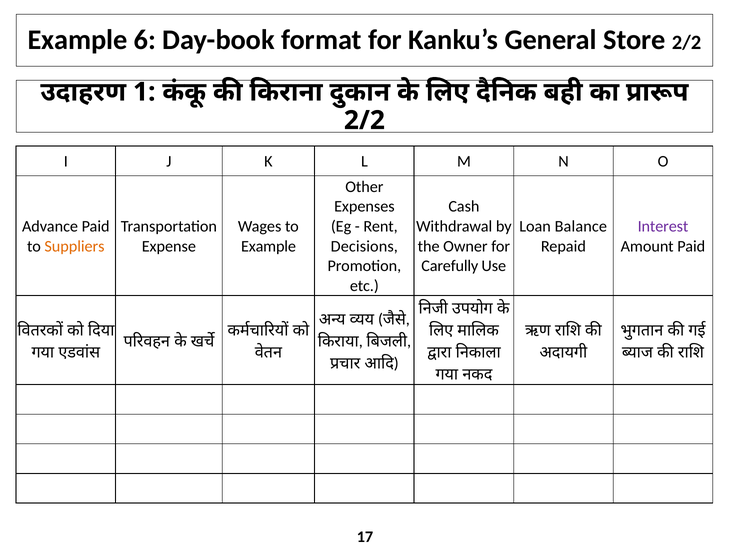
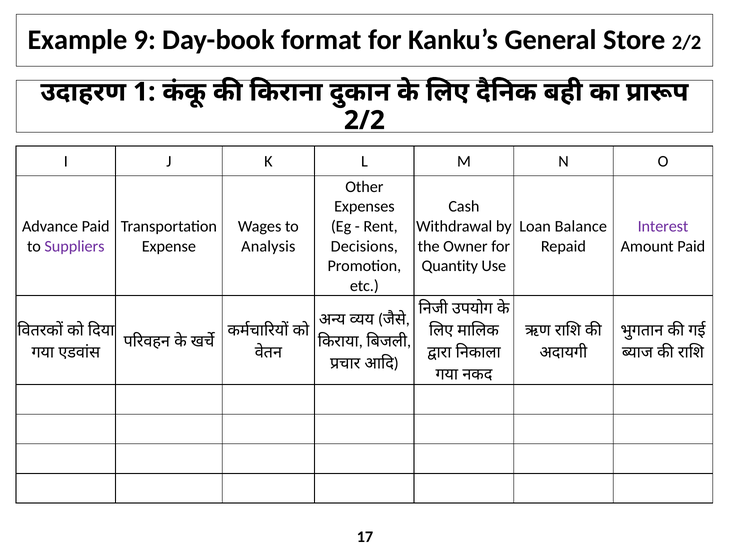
6: 6 -> 9
Suppliers colour: orange -> purple
Example at (269, 247): Example -> Analysis
Carefully: Carefully -> Quantity
